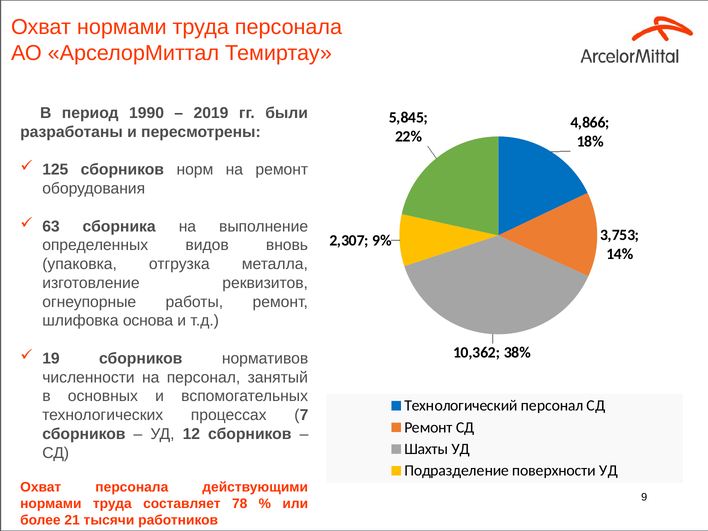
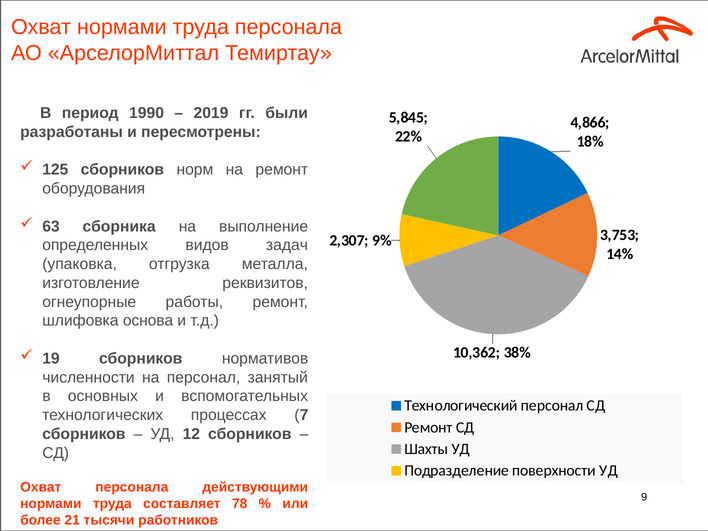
вновь: вновь -> задач
